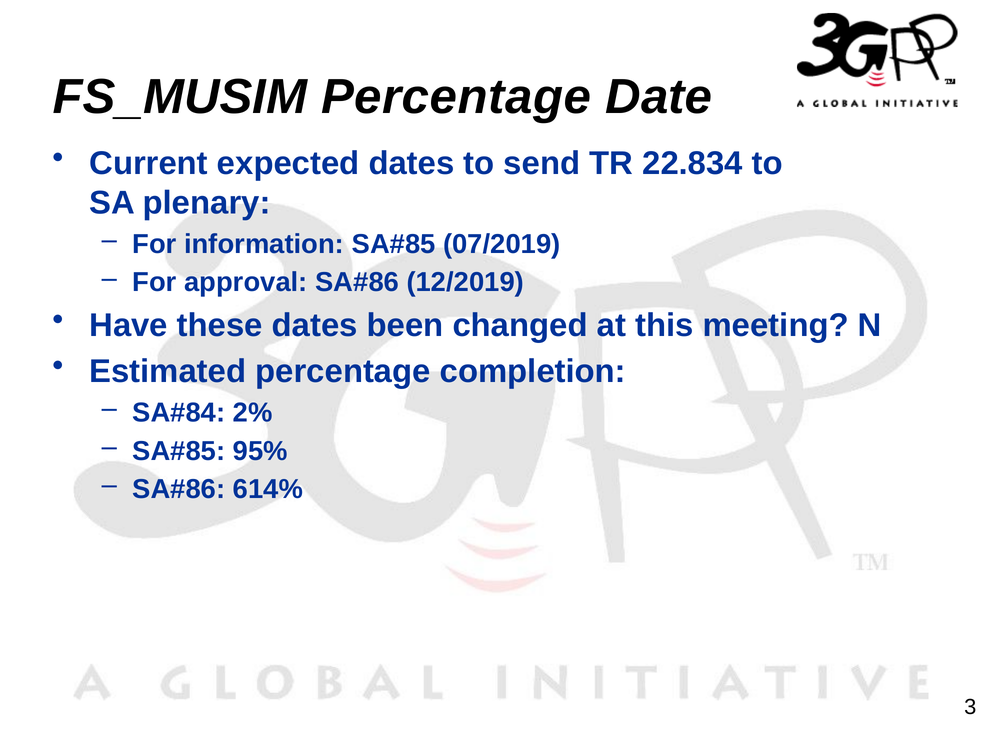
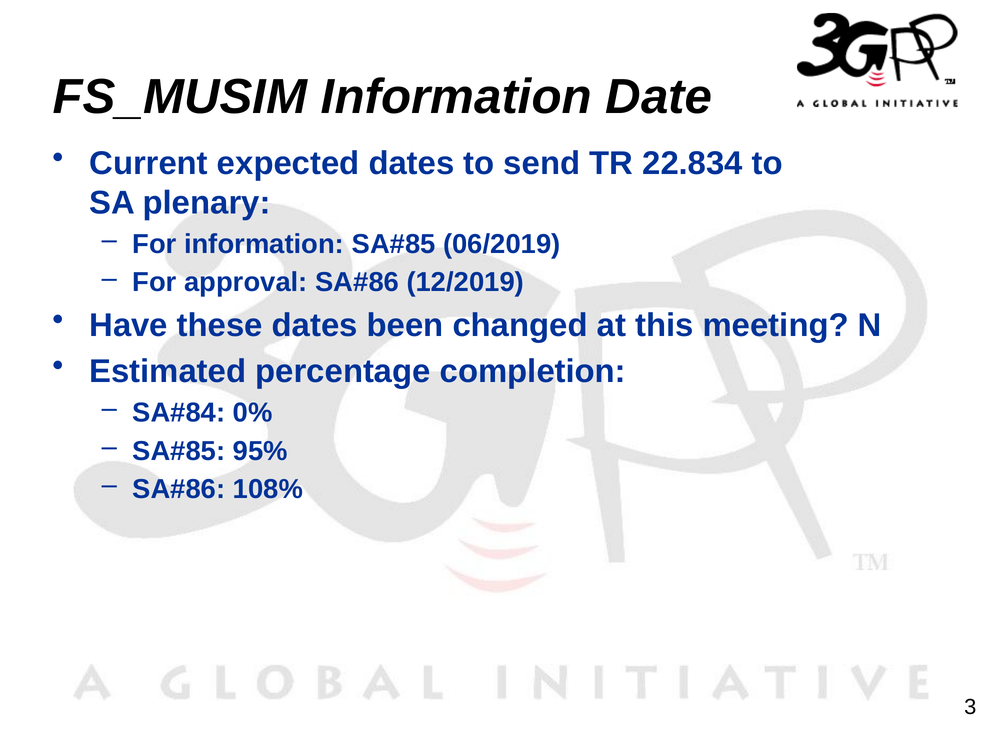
FS_MUSIM Percentage: Percentage -> Information
07/2019: 07/2019 -> 06/2019
2%: 2% -> 0%
614%: 614% -> 108%
